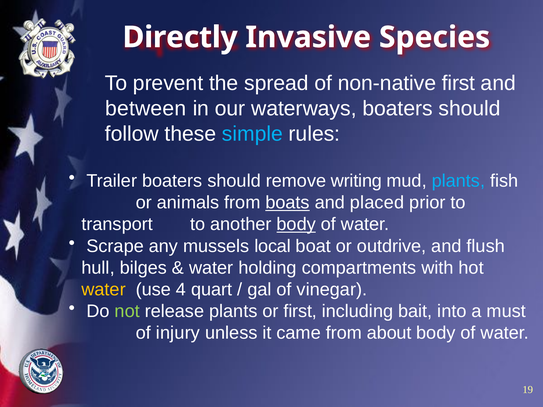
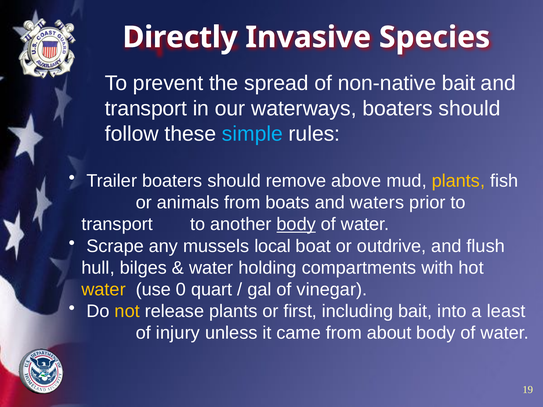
non-native first: first -> bait
between at (146, 109): between -> transport
writing: writing -> above
plants at (458, 181) colour: light blue -> yellow
boats underline: present -> none
placed: placed -> waters
4: 4 -> 0
not colour: light green -> yellow
must: must -> least
